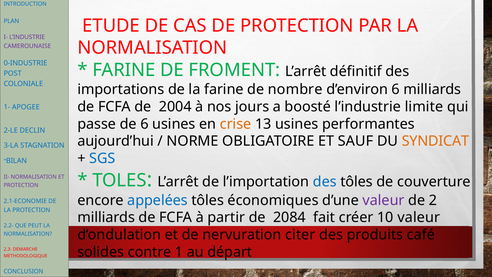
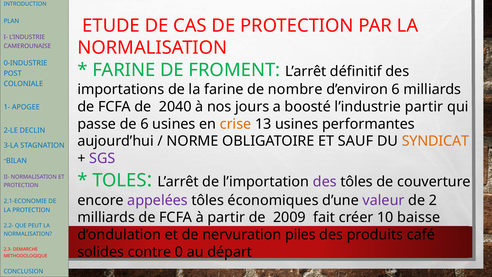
2004: 2004 -> 2040
l’industrie limite: limite -> partir
SGS colour: blue -> purple
des at (325, 182) colour: blue -> purple
appelées colour: blue -> purple
2084: 2084 -> 2009
10 valeur: valeur -> baisse
citer: citer -> piles
1: 1 -> 0
